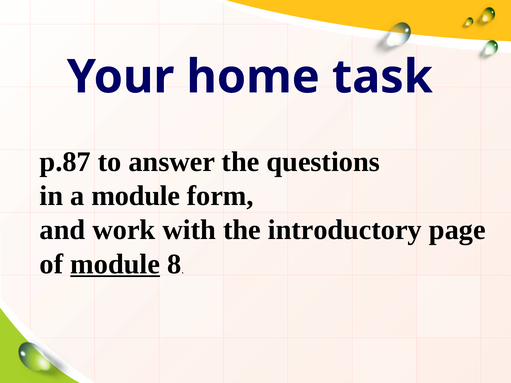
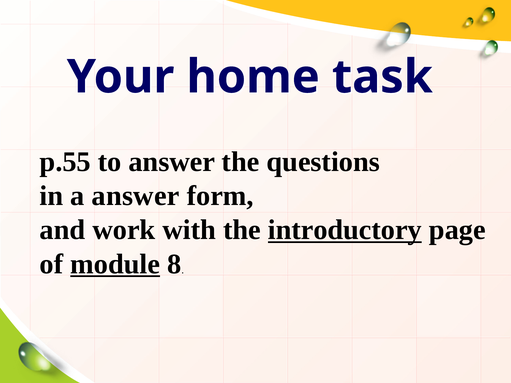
p.87: p.87 -> p.55
a module: module -> answer
introductory underline: none -> present
